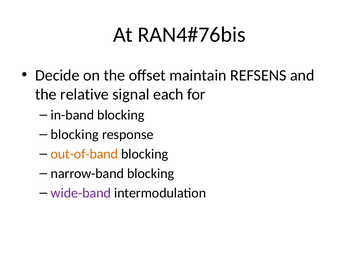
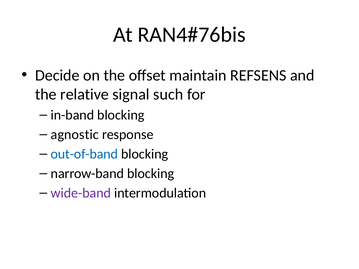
each: each -> such
blocking at (75, 135): blocking -> agnostic
out-of-band colour: orange -> blue
